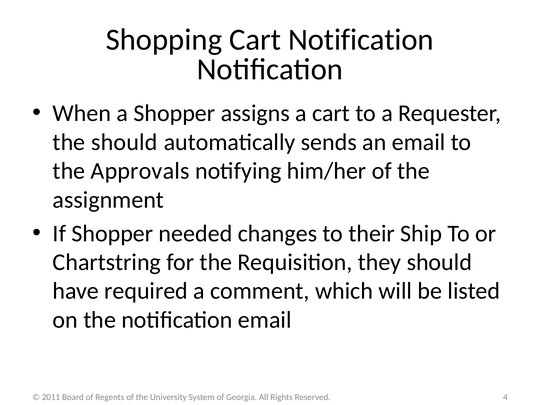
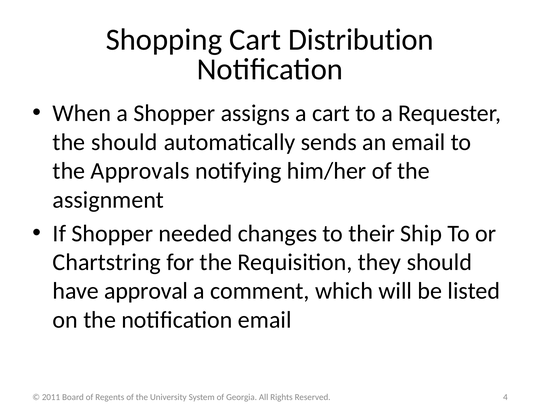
Cart Notification: Notification -> Distribution
required: required -> approval
